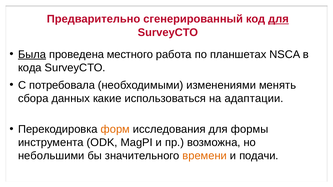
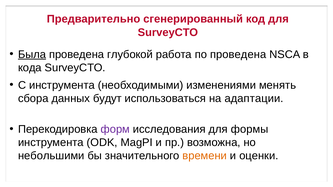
для at (278, 19) underline: present -> none
местного: местного -> глубокой
по планшетах: планшетах -> проведена
С потребовала: потребовала -> инструмента
какие: какие -> будут
форм colour: orange -> purple
подачи: подачи -> оценки
